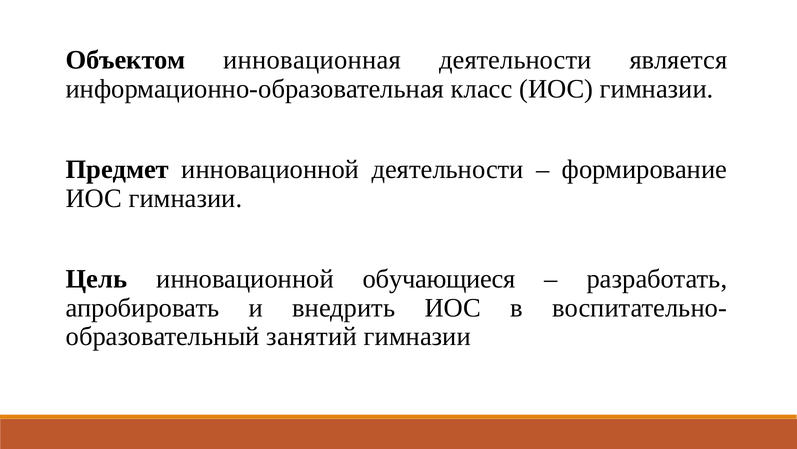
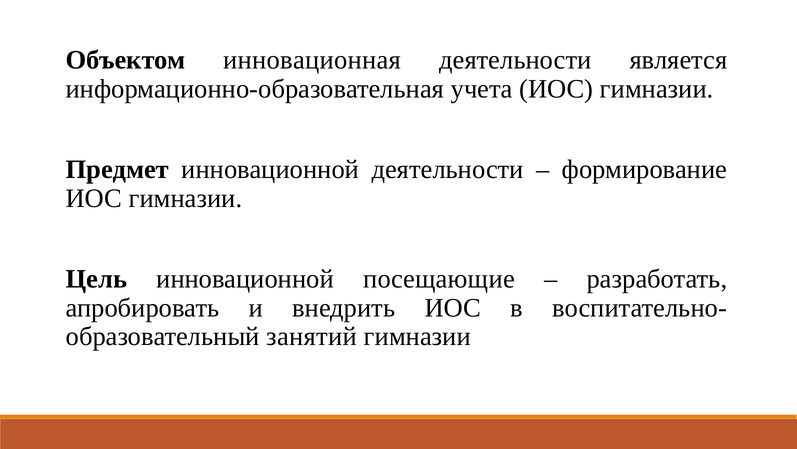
класс: класс -> учета
обучающиеся: обучающиеся -> посещающие
